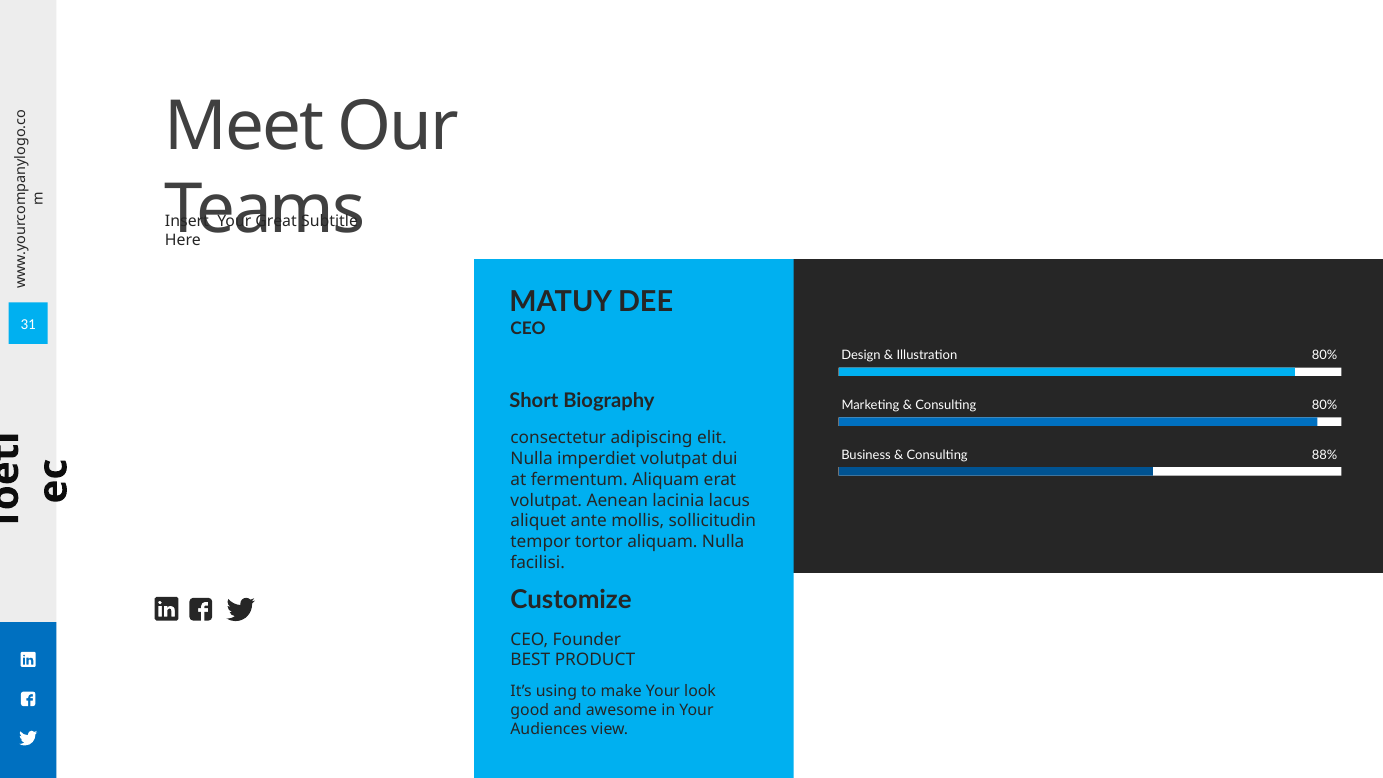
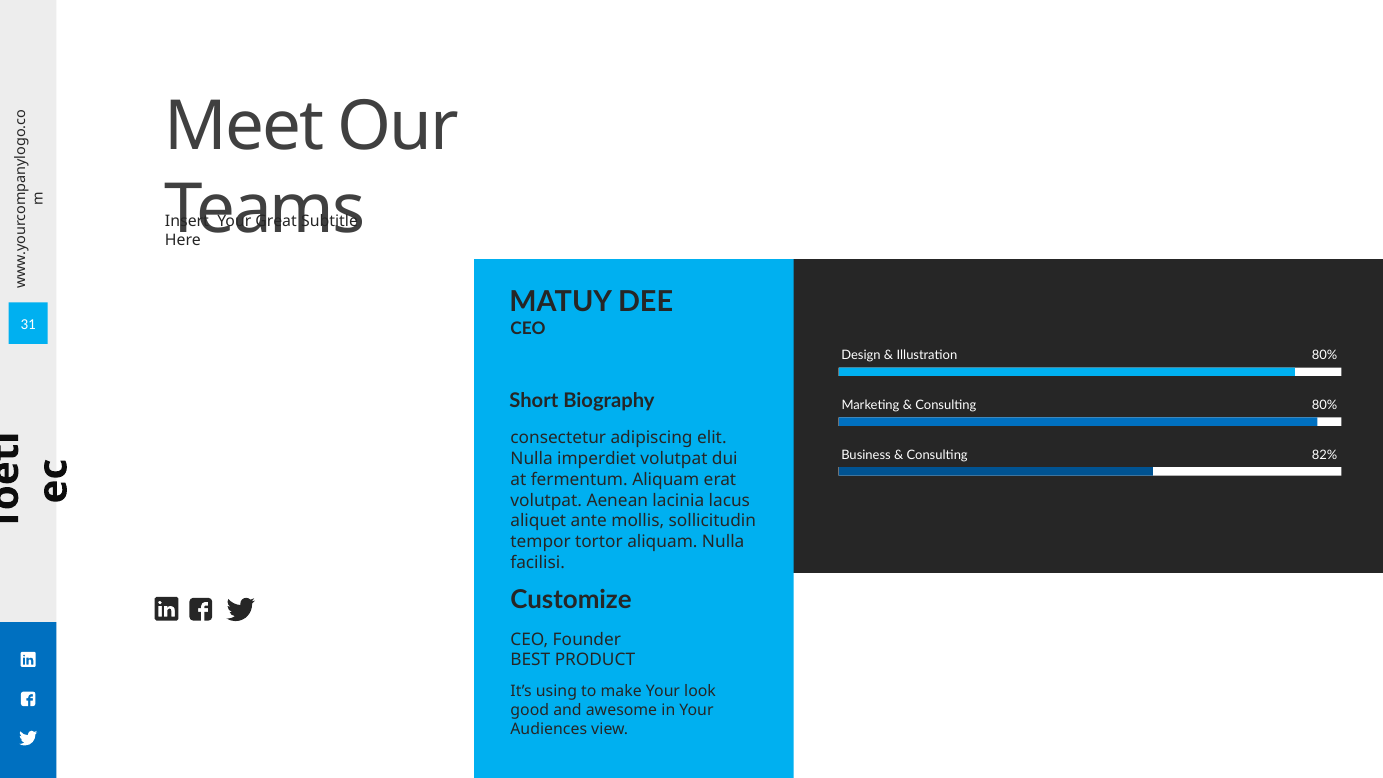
88%: 88% -> 82%
